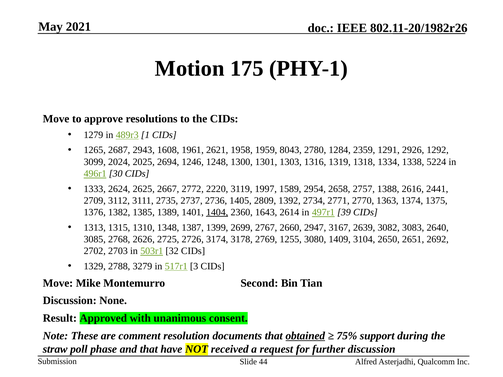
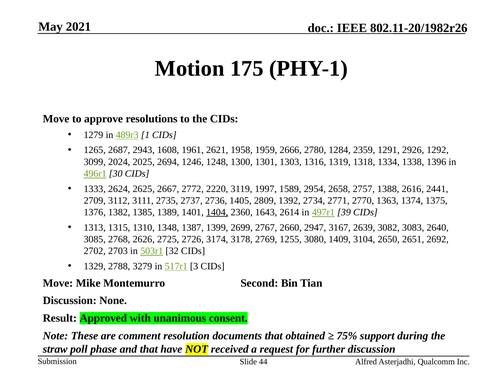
8043: 8043 -> 2666
5224: 5224 -> 1396
obtained underline: present -> none
